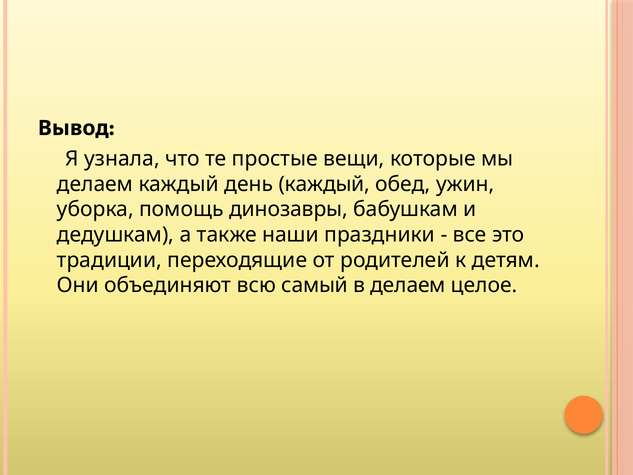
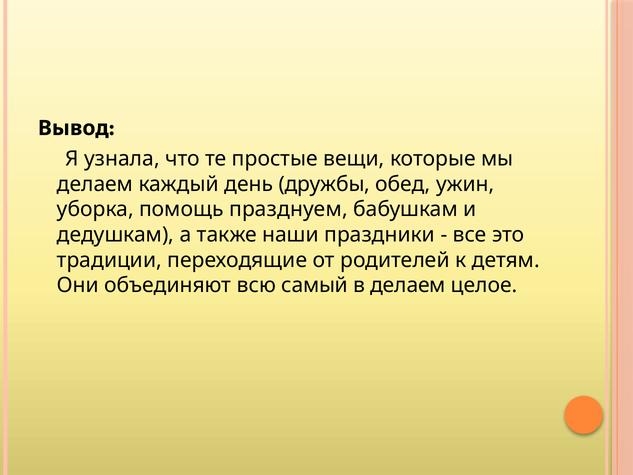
день каждый: каждый -> дружбы
динозавры: динозавры -> празднуем
